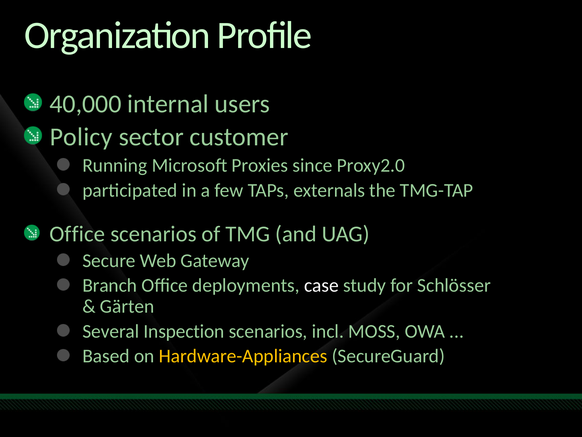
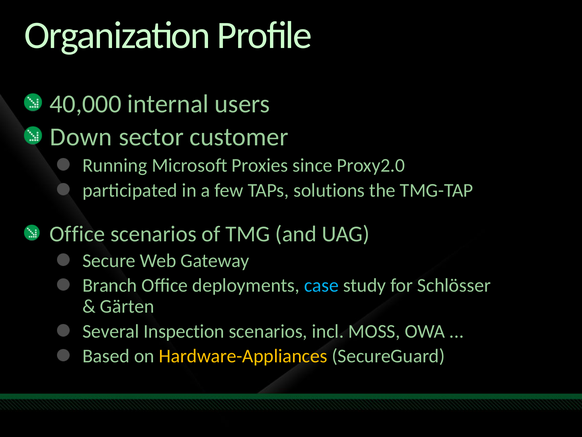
Policy: Policy -> Down
externals: externals -> solutions
case colour: white -> light blue
